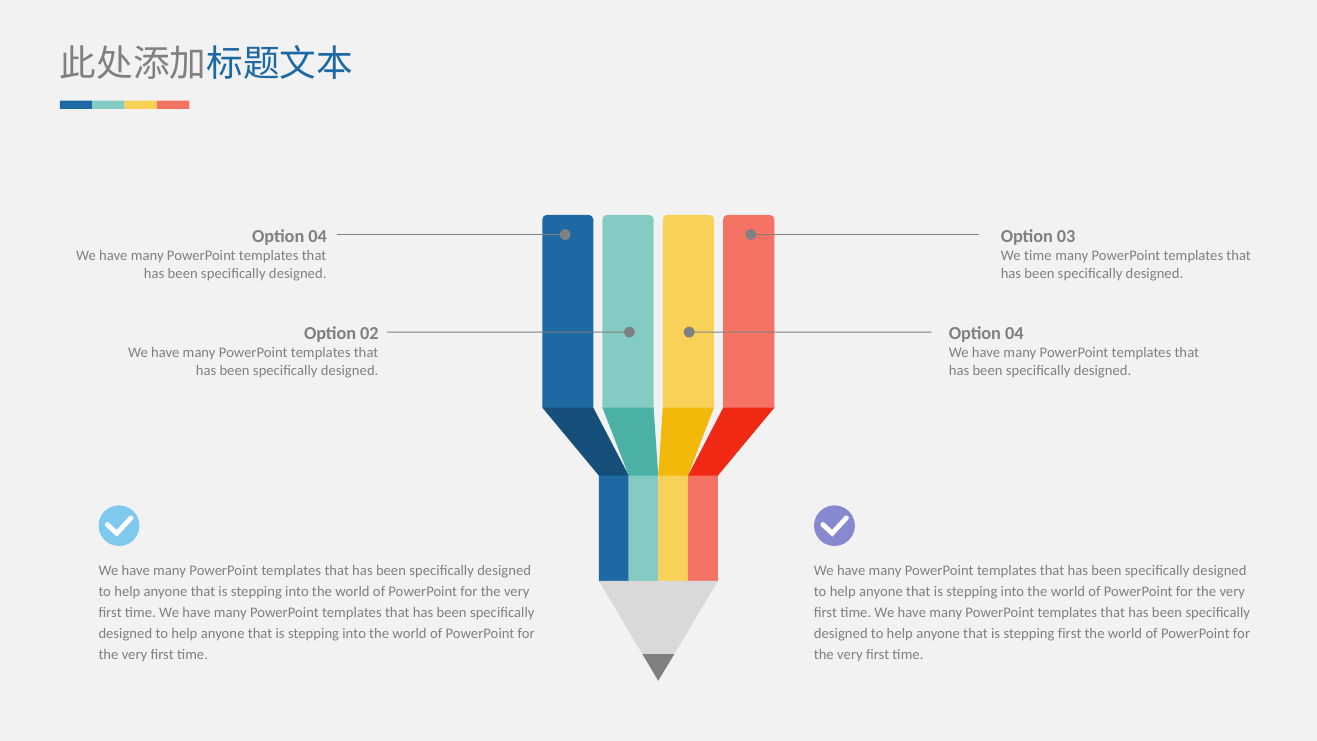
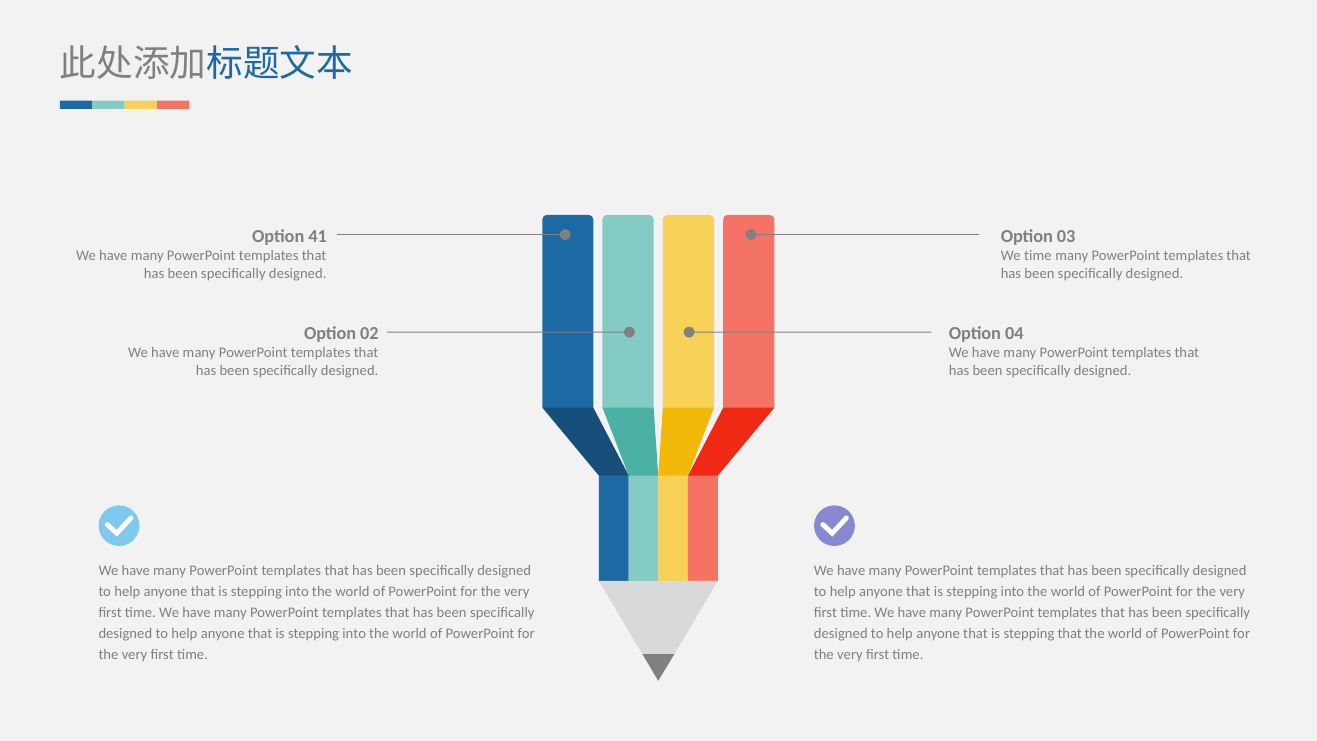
04 at (318, 236): 04 -> 41
stepping first: first -> that
